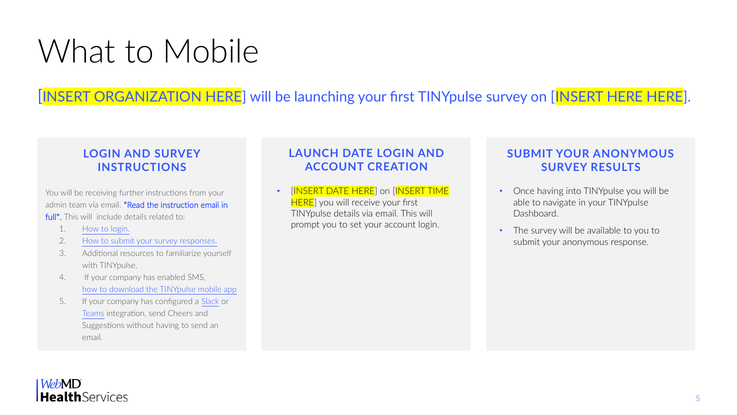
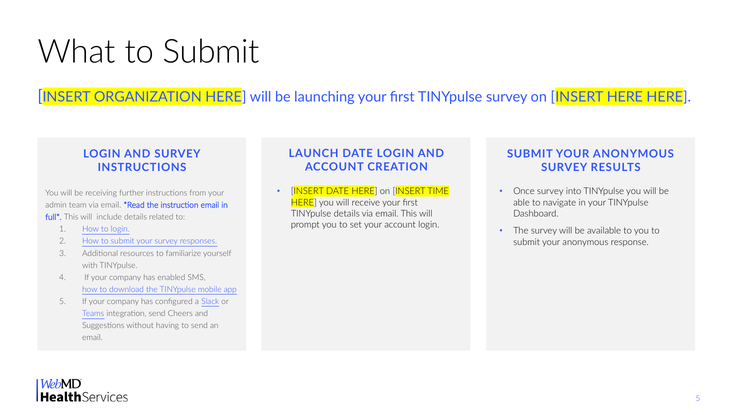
What to Mobile: Mobile -> Submit
Once having: having -> survey
